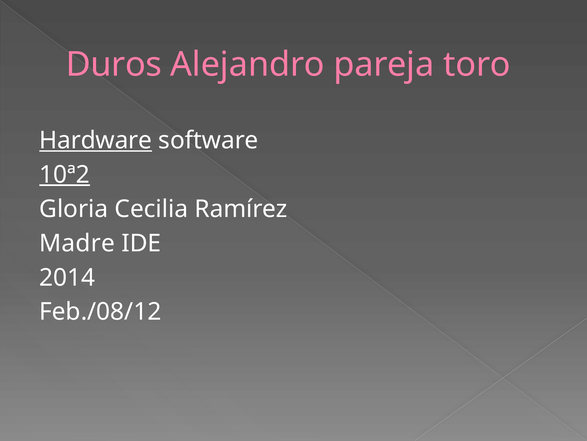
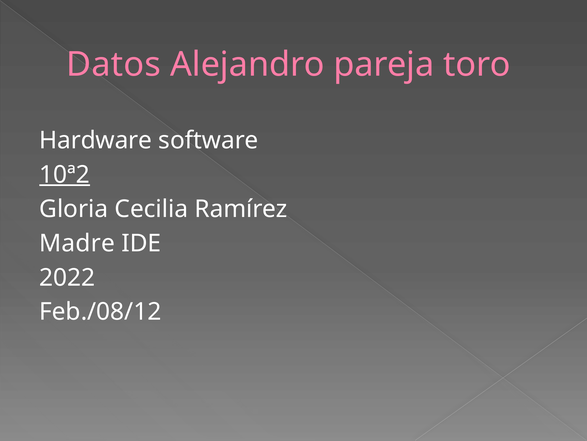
Duros: Duros -> Datos
Hardware underline: present -> none
2014: 2014 -> 2022
